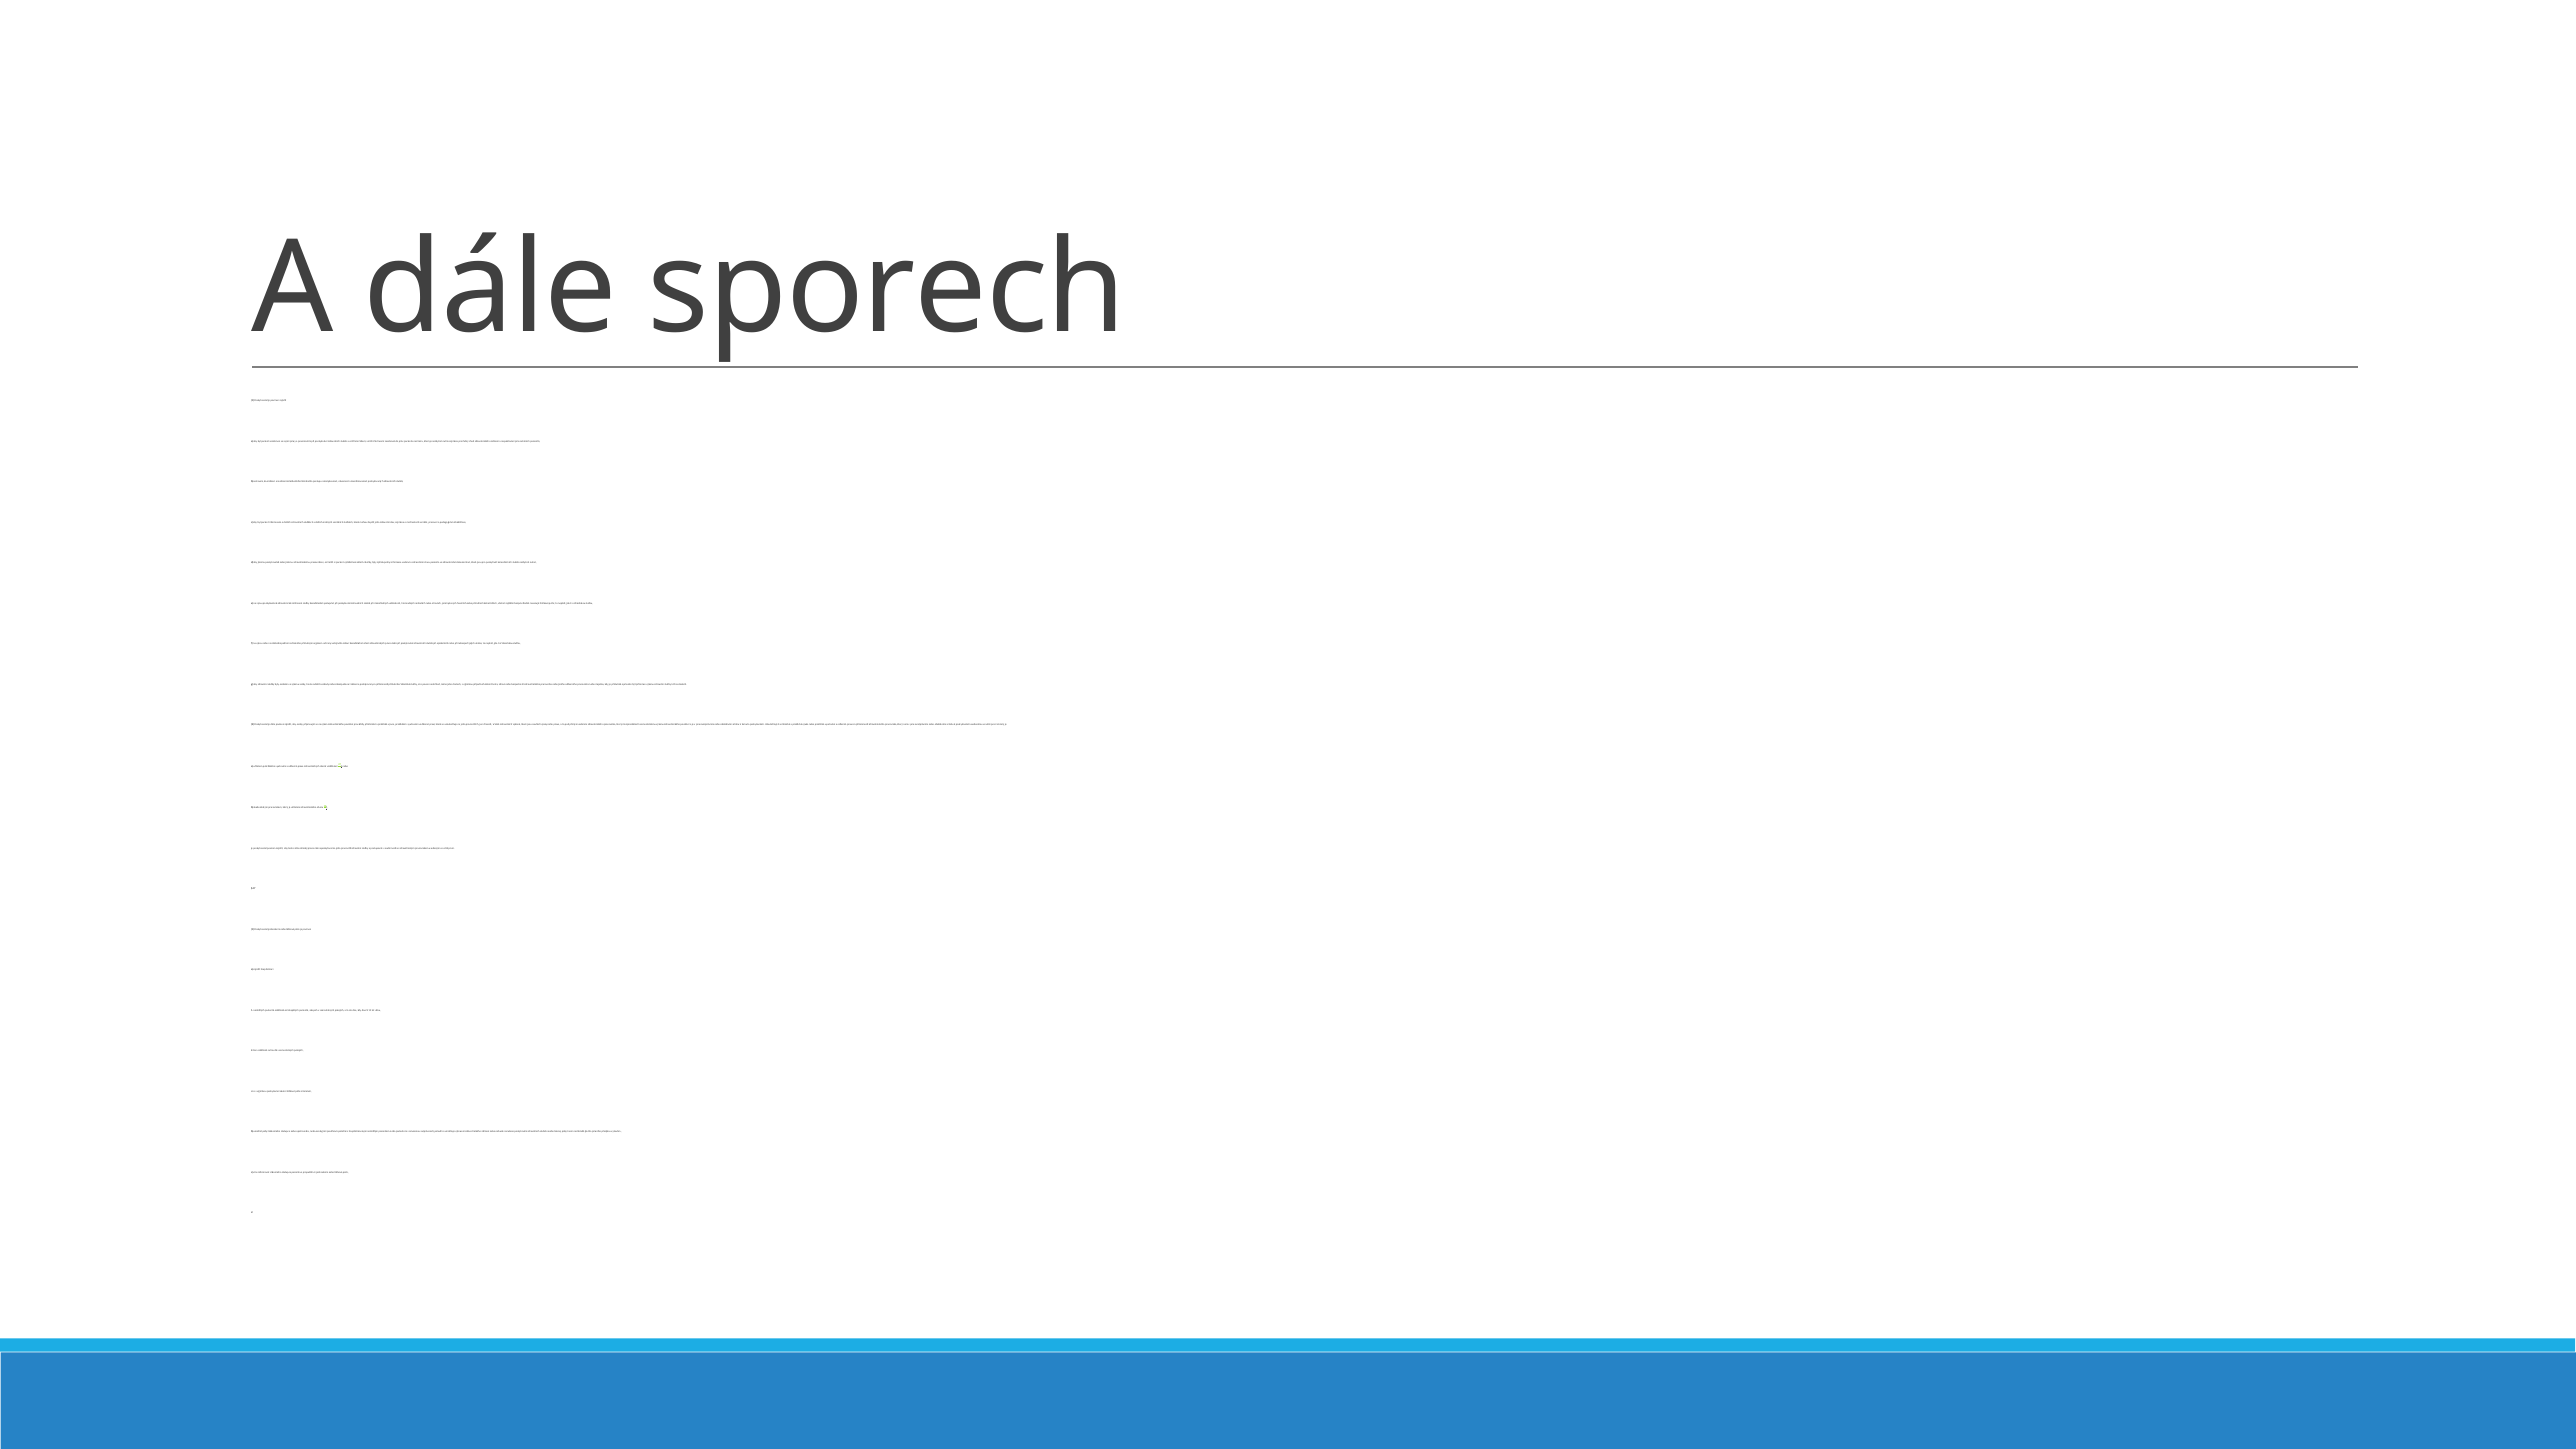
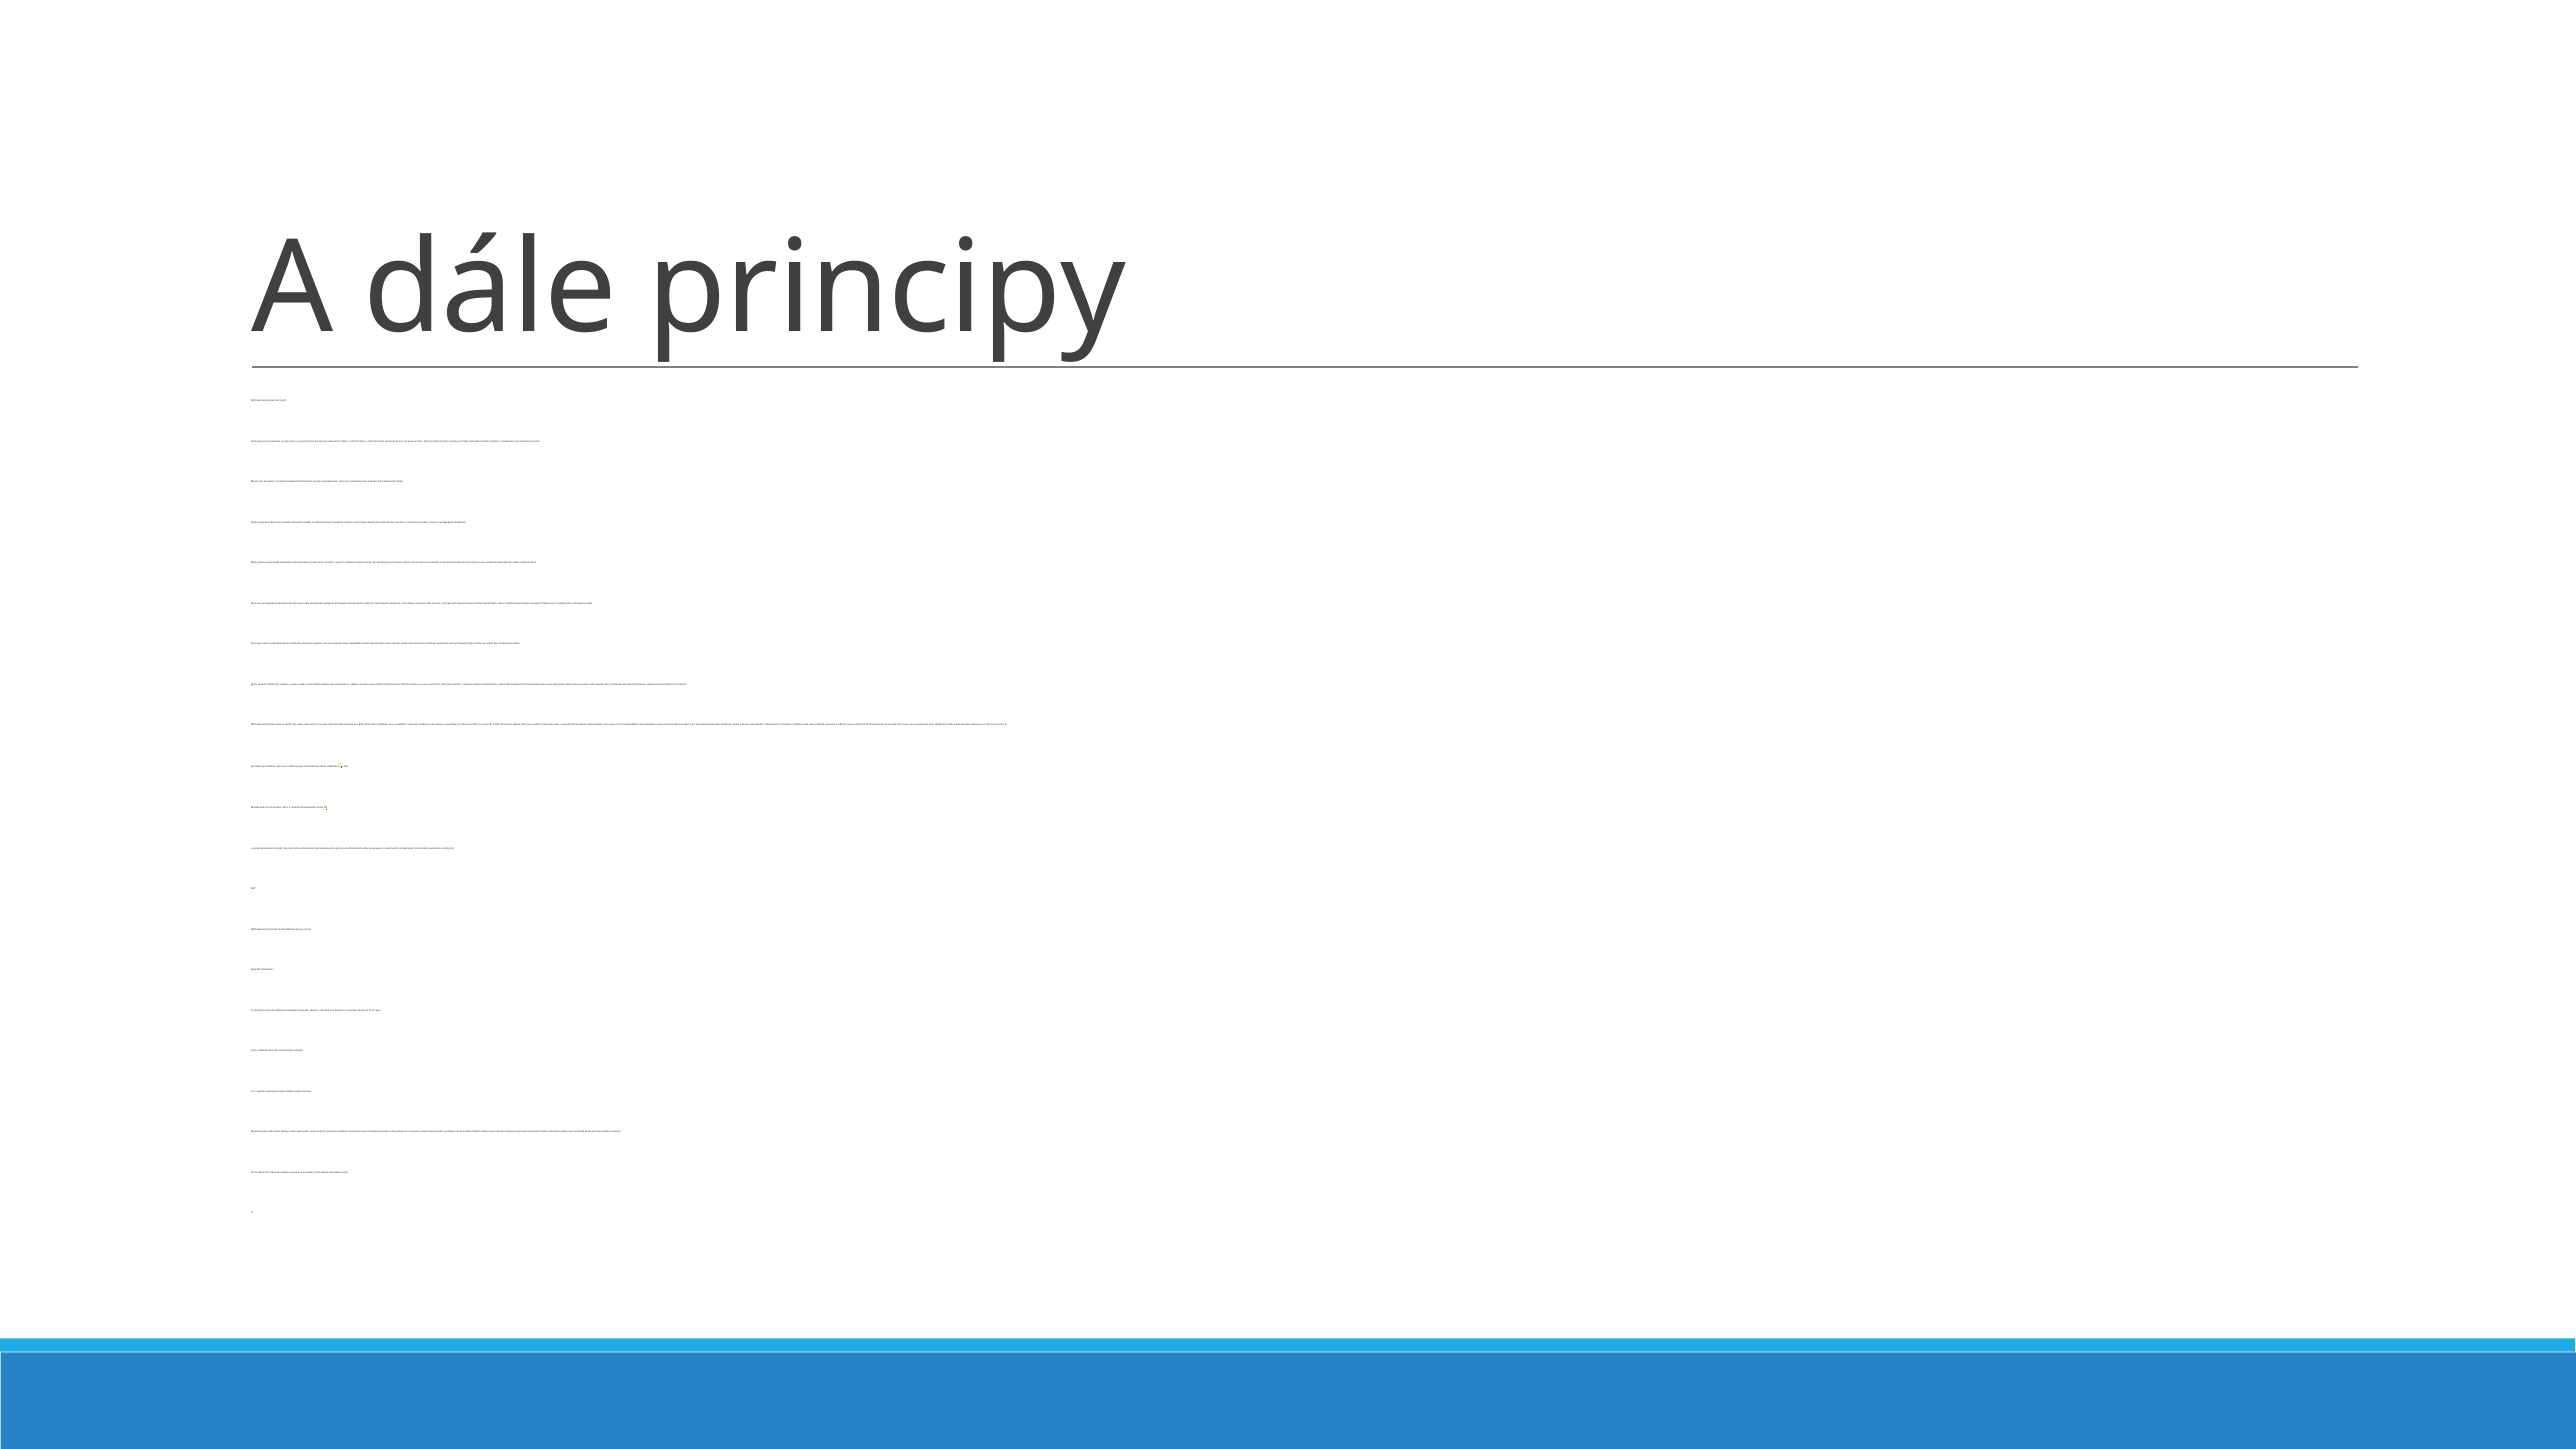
sporech: sporech -> principy
